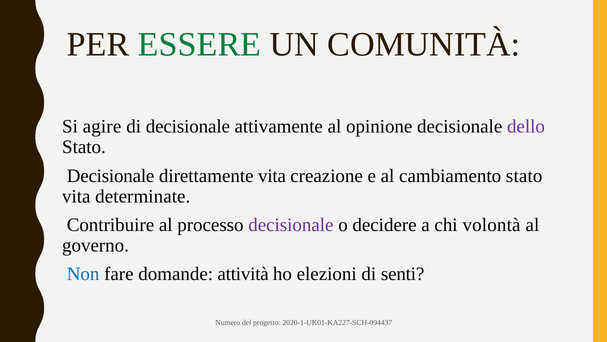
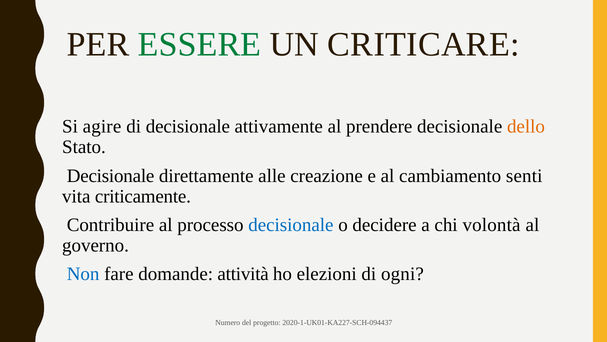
COMUNITÀ: COMUNITÀ -> CRITICARE
opinione: opinione -> prendere
dello colour: purple -> orange
direttamente vita: vita -> alle
cambiamento stato: stato -> senti
determinate: determinate -> criticamente
decisionale at (291, 225) colour: purple -> blue
senti: senti -> ogni
